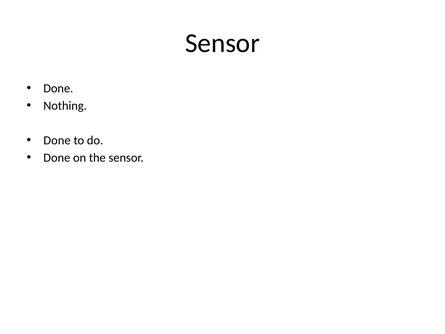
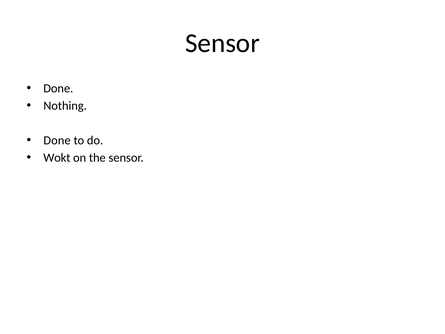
Done at (57, 158): Done -> Wokt
